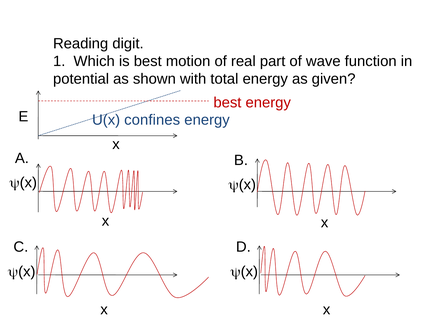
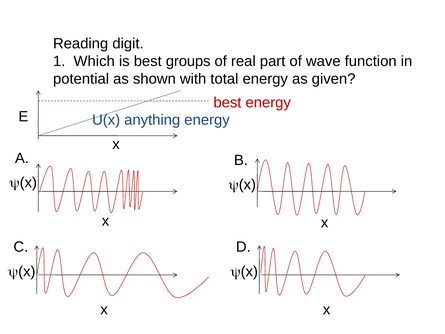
motion: motion -> groups
confines: confines -> anything
